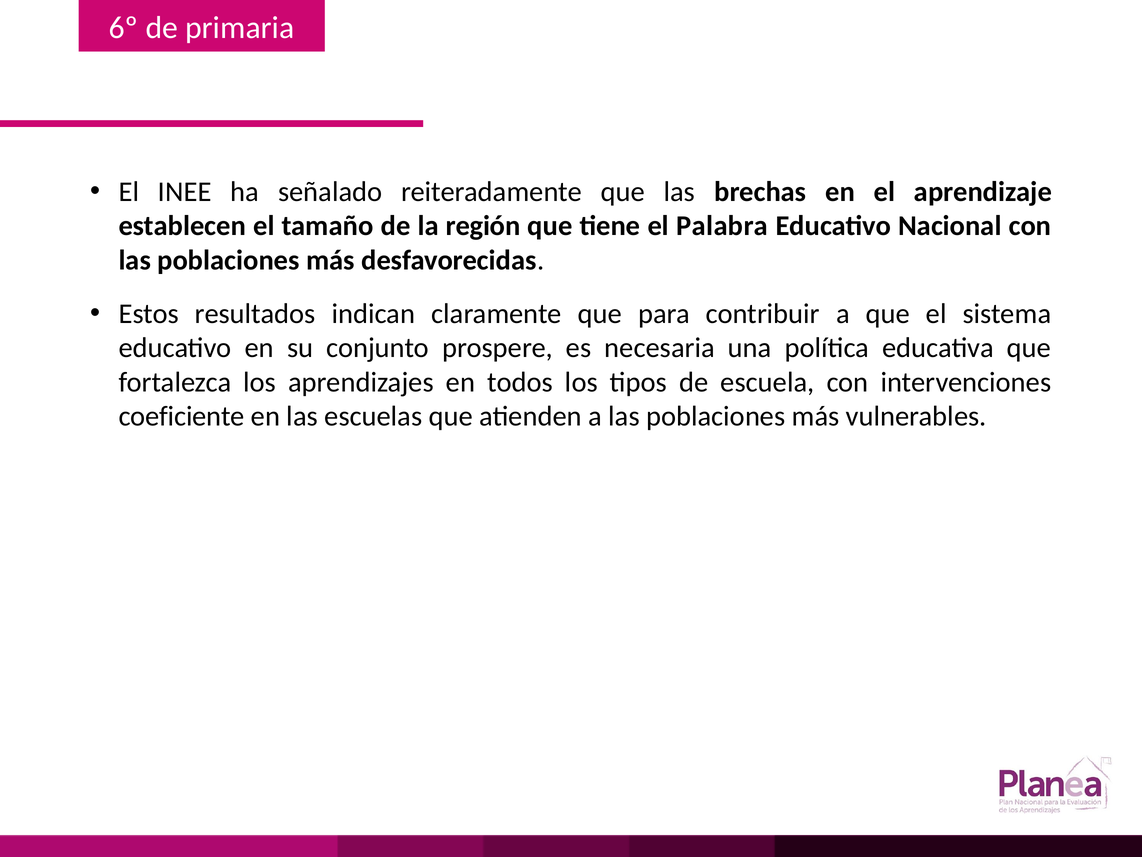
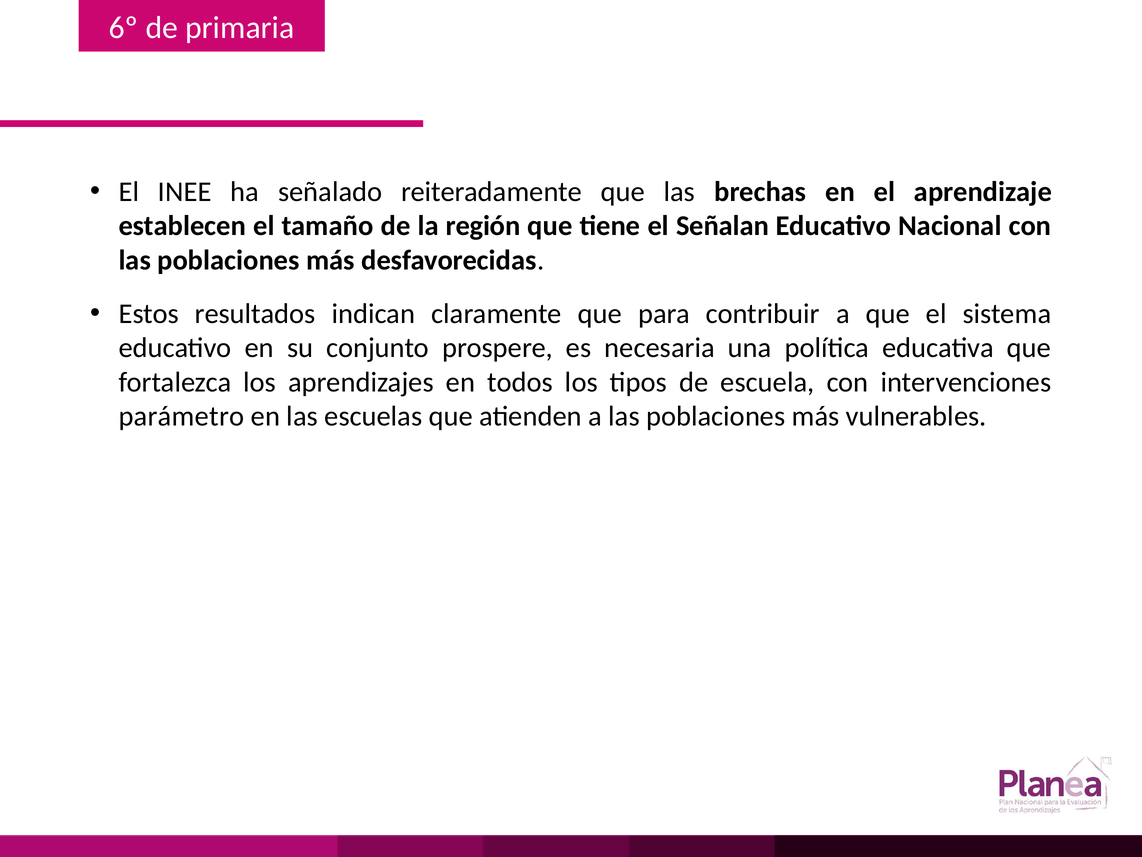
Palabra: Palabra -> Señalan
coeficiente: coeficiente -> parámetro
